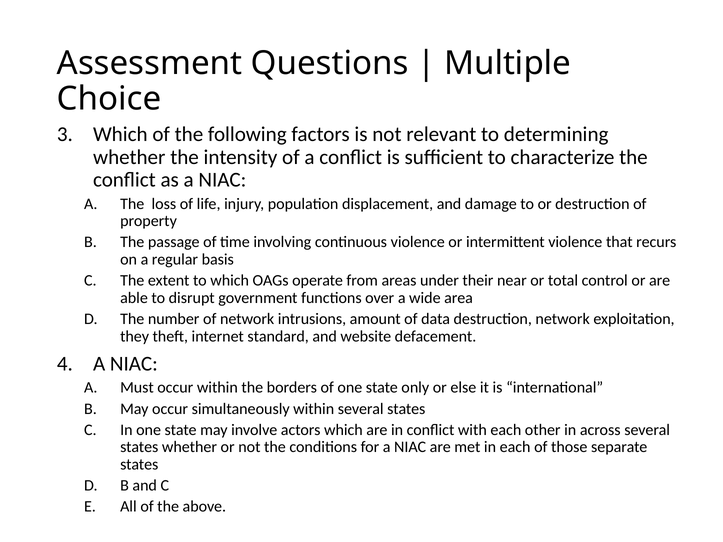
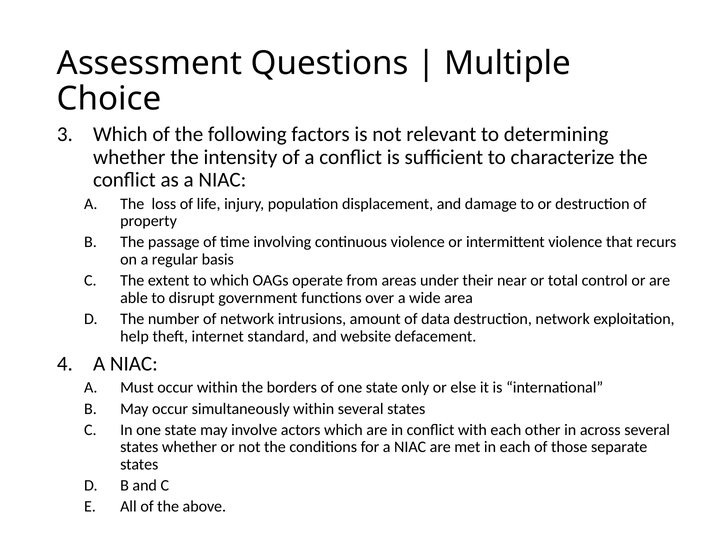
they: they -> help
